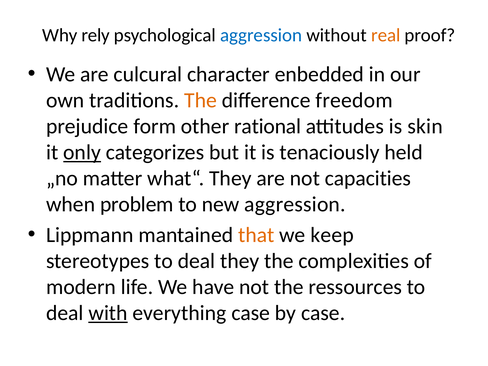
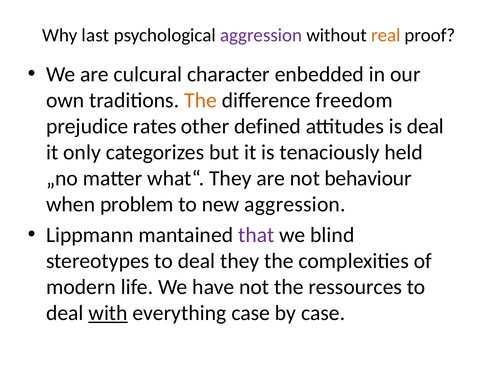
rely: rely -> last
aggression at (261, 35) colour: blue -> purple
form: form -> rates
rational: rational -> defined
is skin: skin -> deal
only underline: present -> none
capacities: capacities -> behaviour
that colour: orange -> purple
keep: keep -> blind
